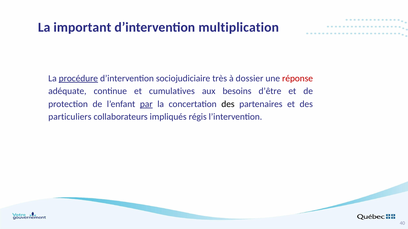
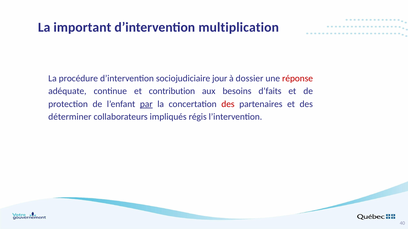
procédure underline: present -> none
très: très -> jour
cumulatives: cumulatives -> contribution
d’être: d’être -> d’faits
des at (228, 104) colour: black -> red
particuliers: particuliers -> déterminer
